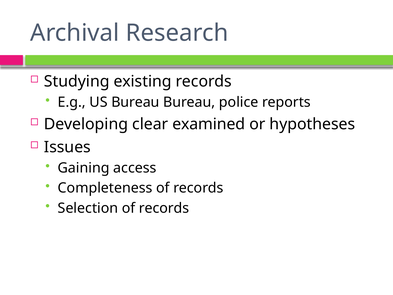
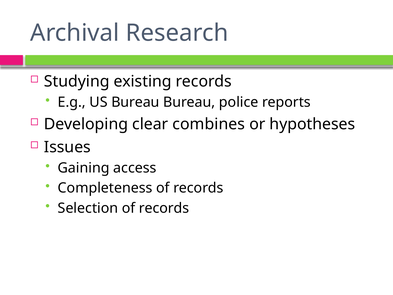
examined: examined -> combines
